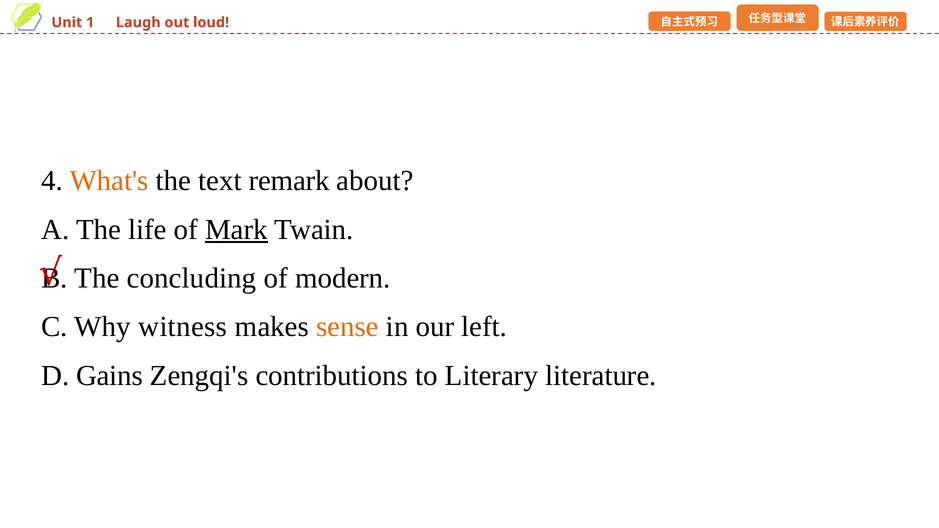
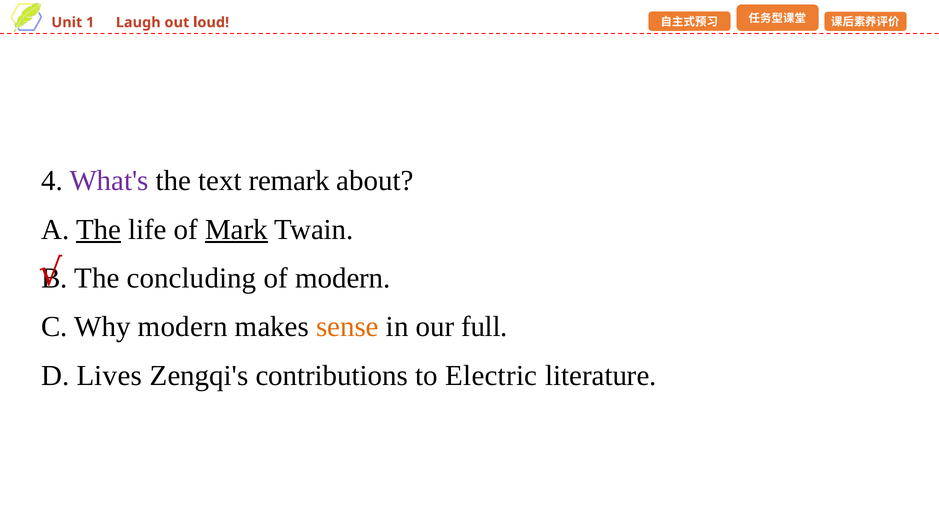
What's colour: orange -> purple
The at (99, 230) underline: none -> present
Why witness: witness -> modern
left: left -> full
Gains: Gains -> Lives
Literary: Literary -> Electric
